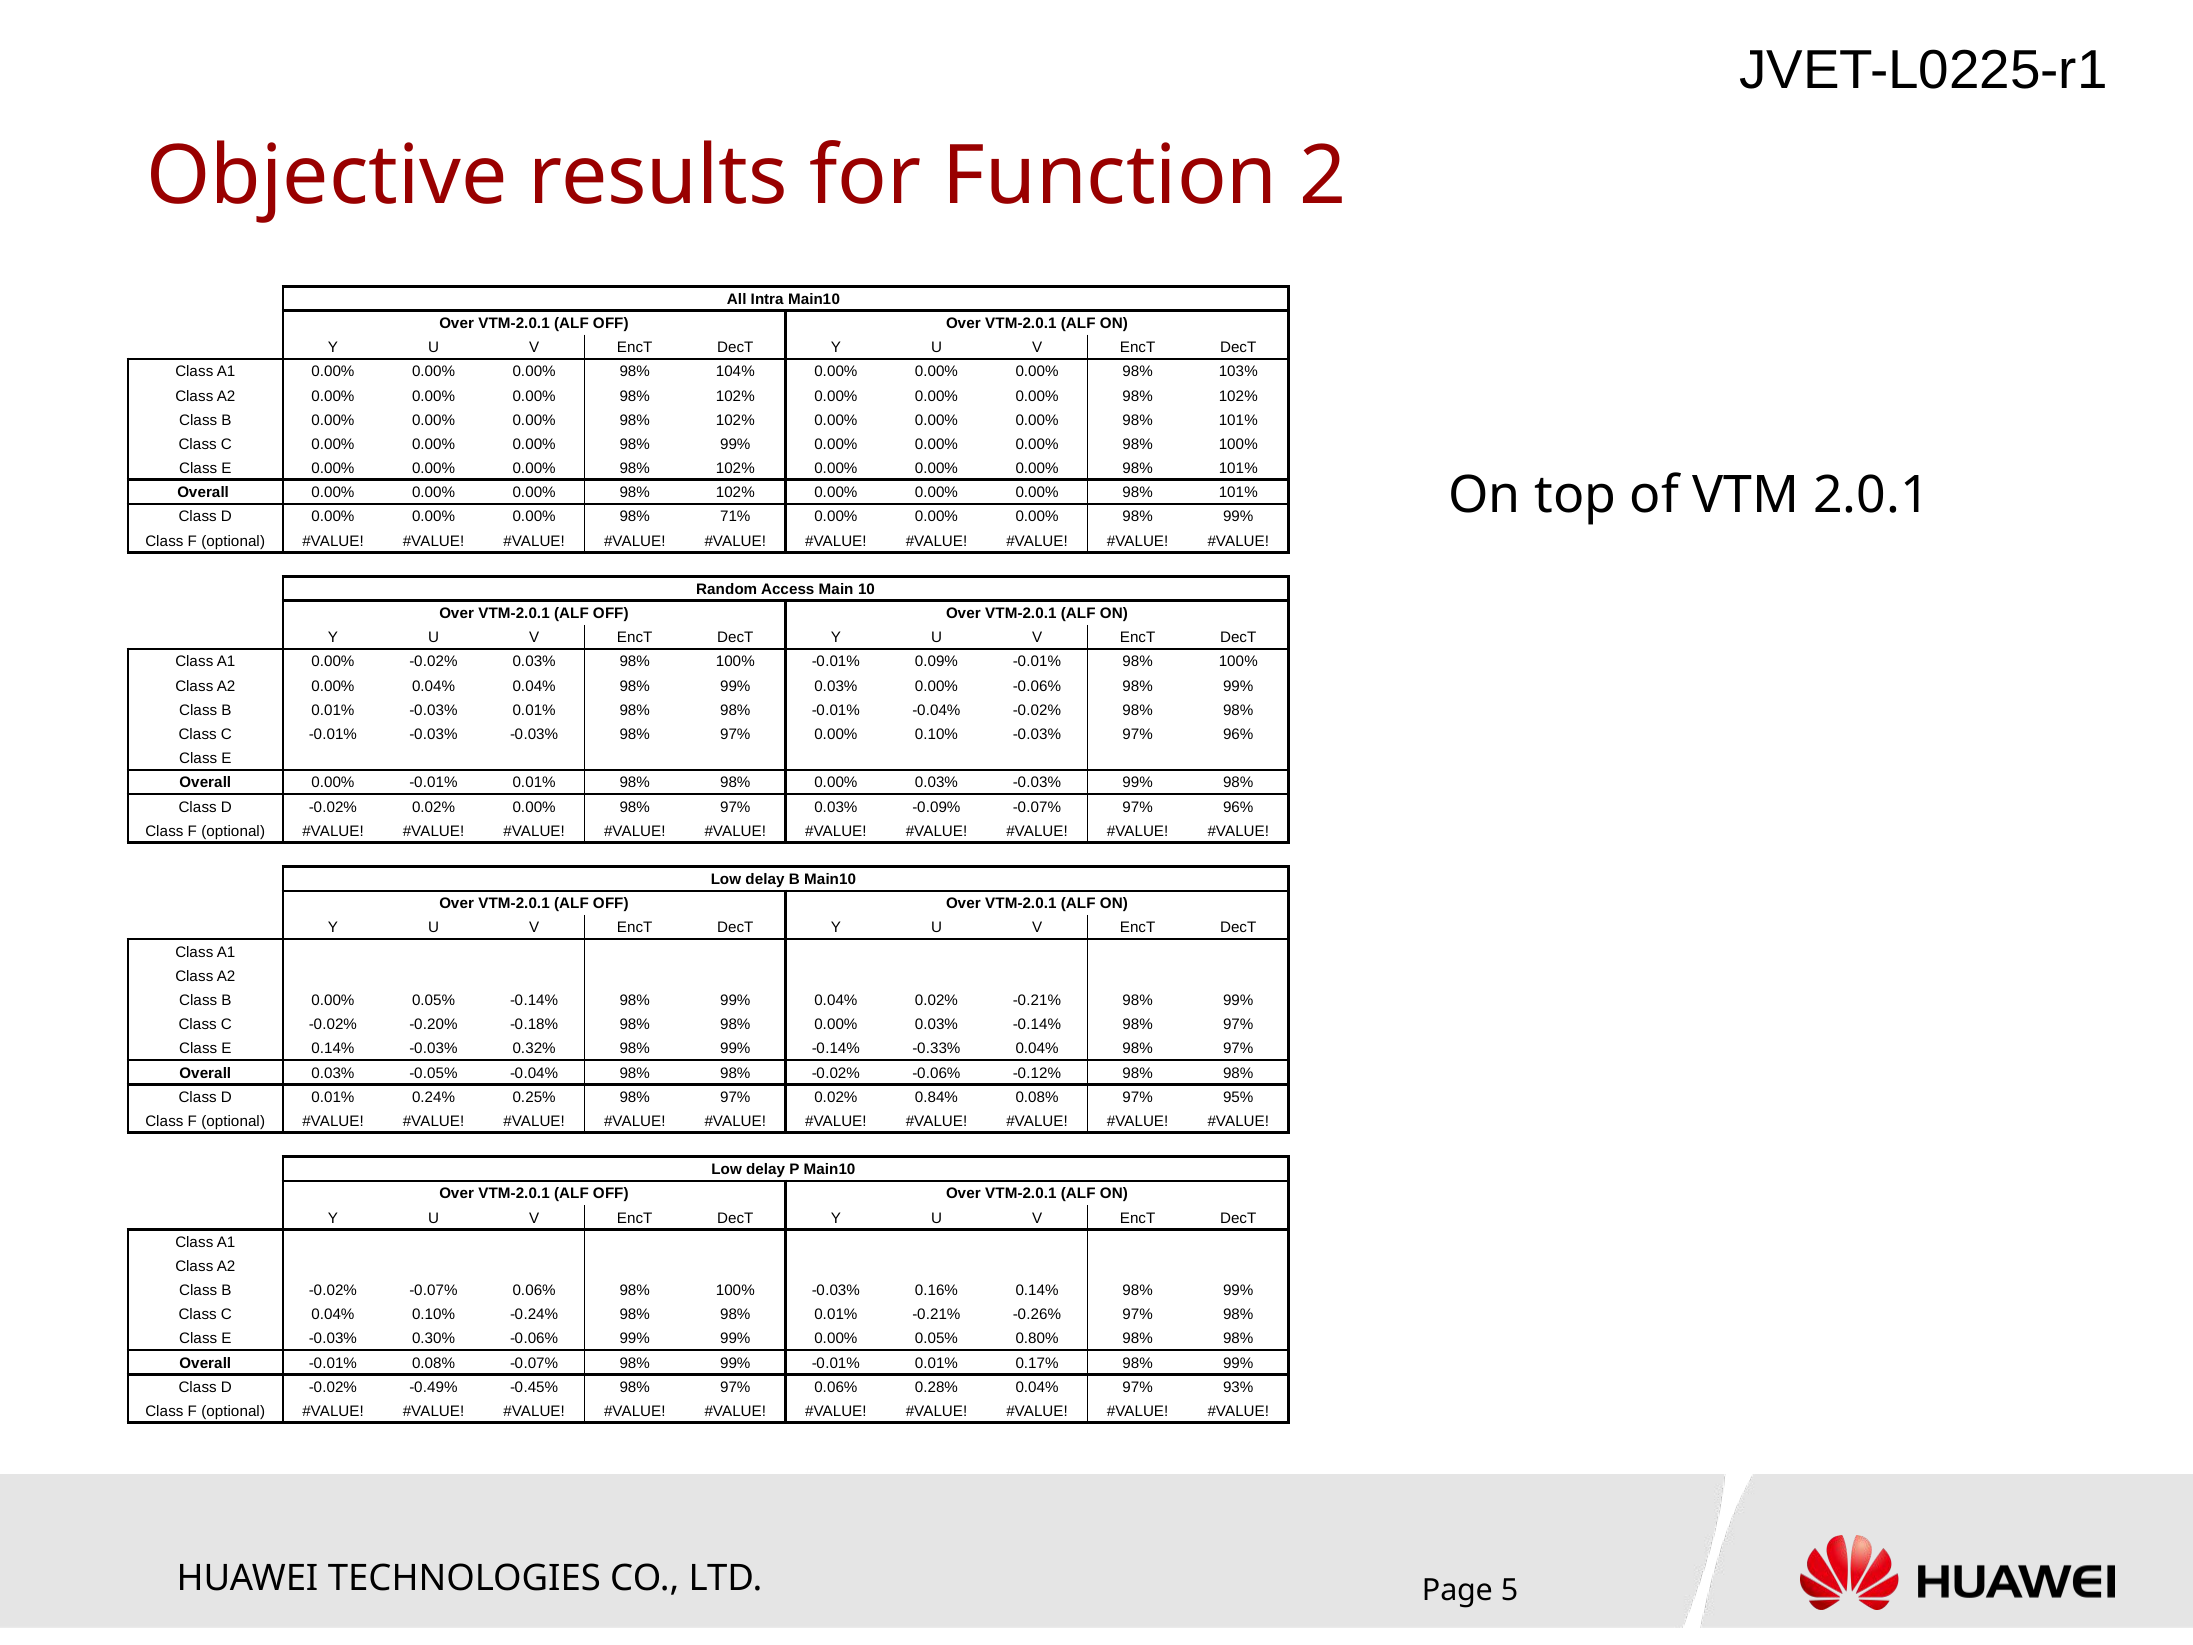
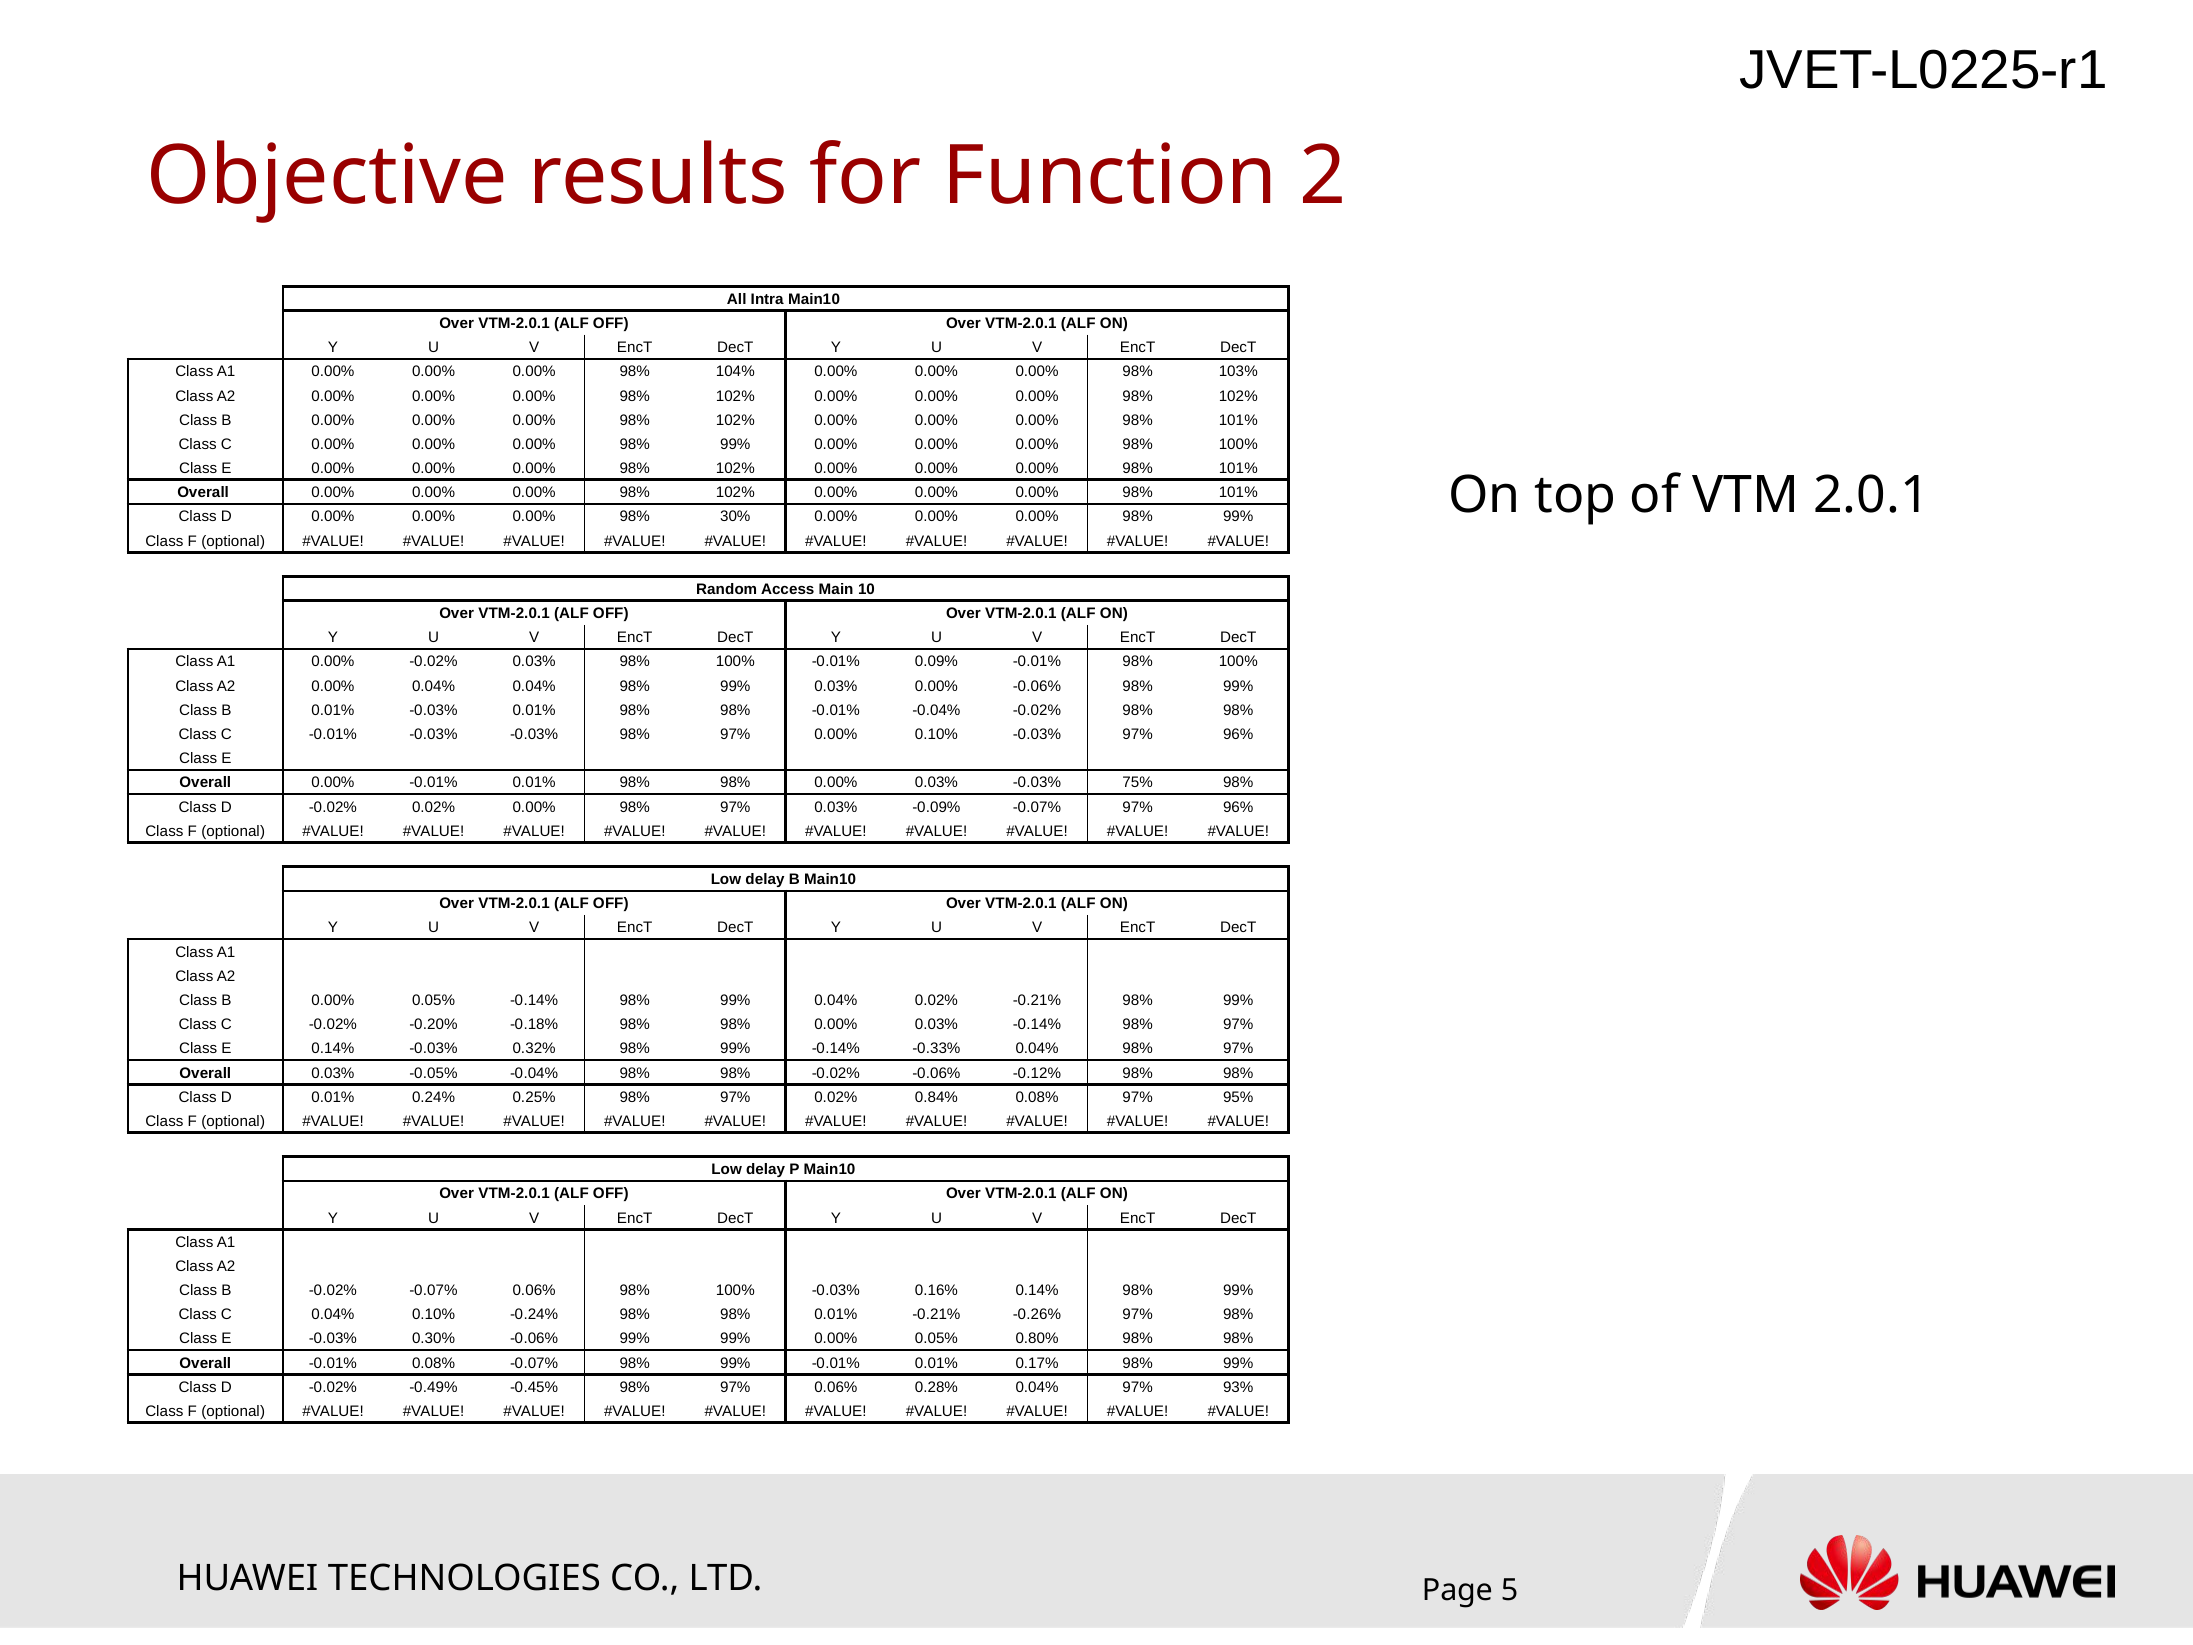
71%: 71% -> 30%
-0.03% 99%: 99% -> 75%
